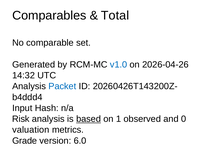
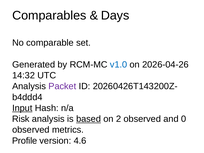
Total: Total -> Days
Packet colour: blue -> purple
Input underline: none -> present
1: 1 -> 2
valuation at (31, 130): valuation -> observed
Grade: Grade -> Profile
6.0: 6.0 -> 4.6
